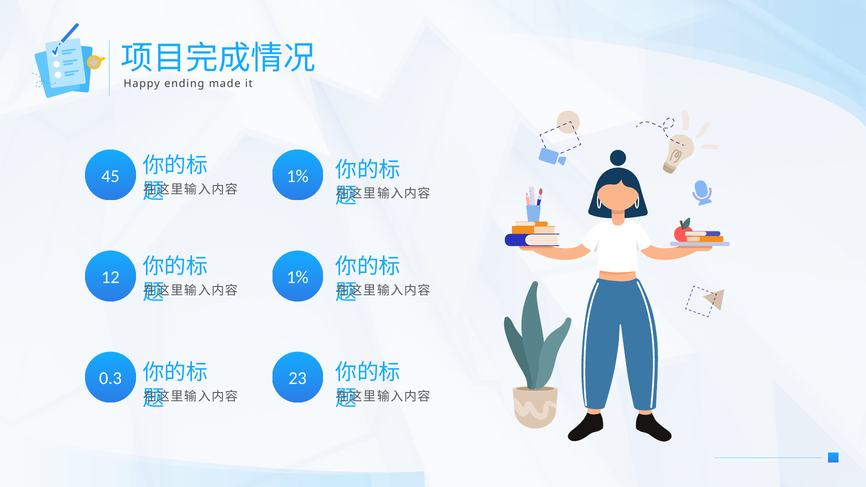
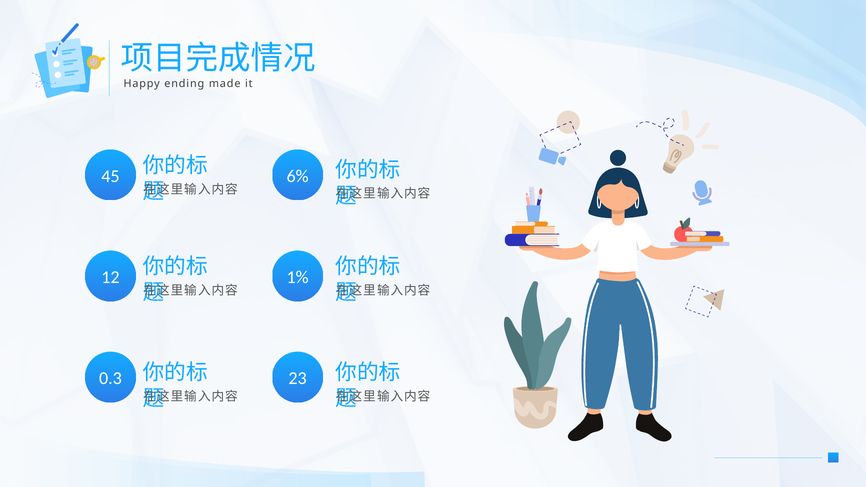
1% at (298, 176): 1% -> 6%
